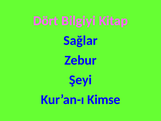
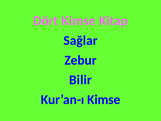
Dört Bilgiyi: Bilgiyi -> Kimse
Şeyi: Şeyi -> Bilir
